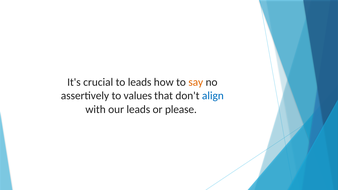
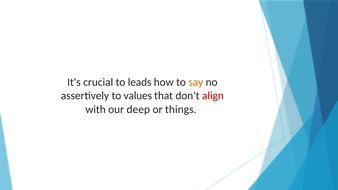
align colour: blue -> red
our leads: leads -> deep
please: please -> things
